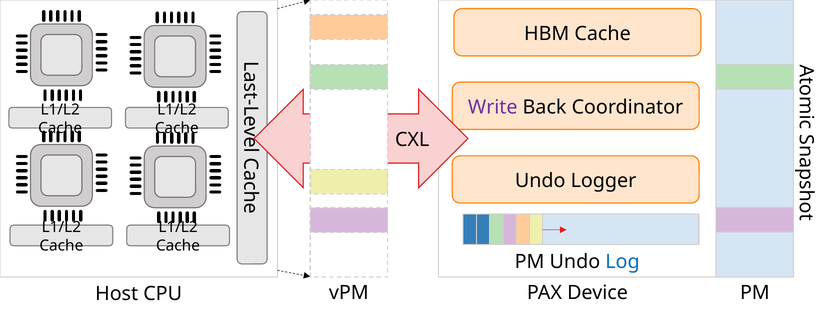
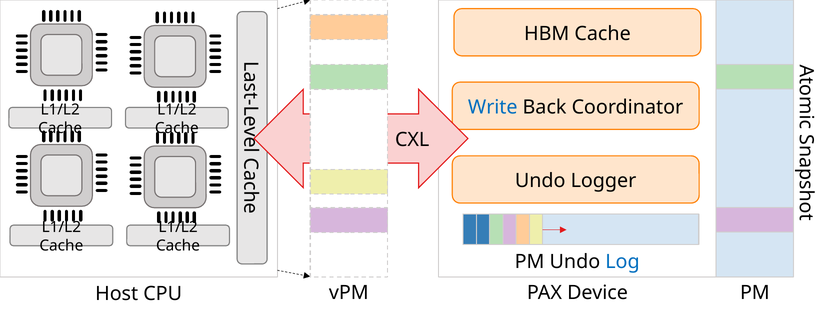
Write colour: purple -> blue
